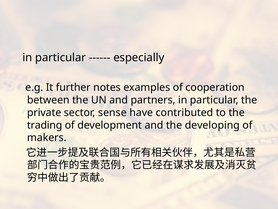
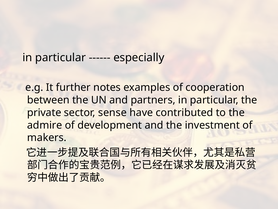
trading: trading -> admire
developing: developing -> investment
